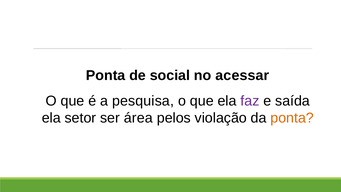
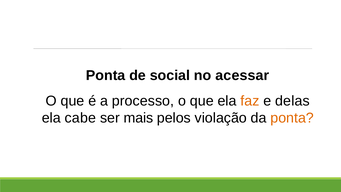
pesquisa: pesquisa -> processo
faz colour: purple -> orange
saída: saída -> delas
setor: setor -> cabe
área: área -> mais
